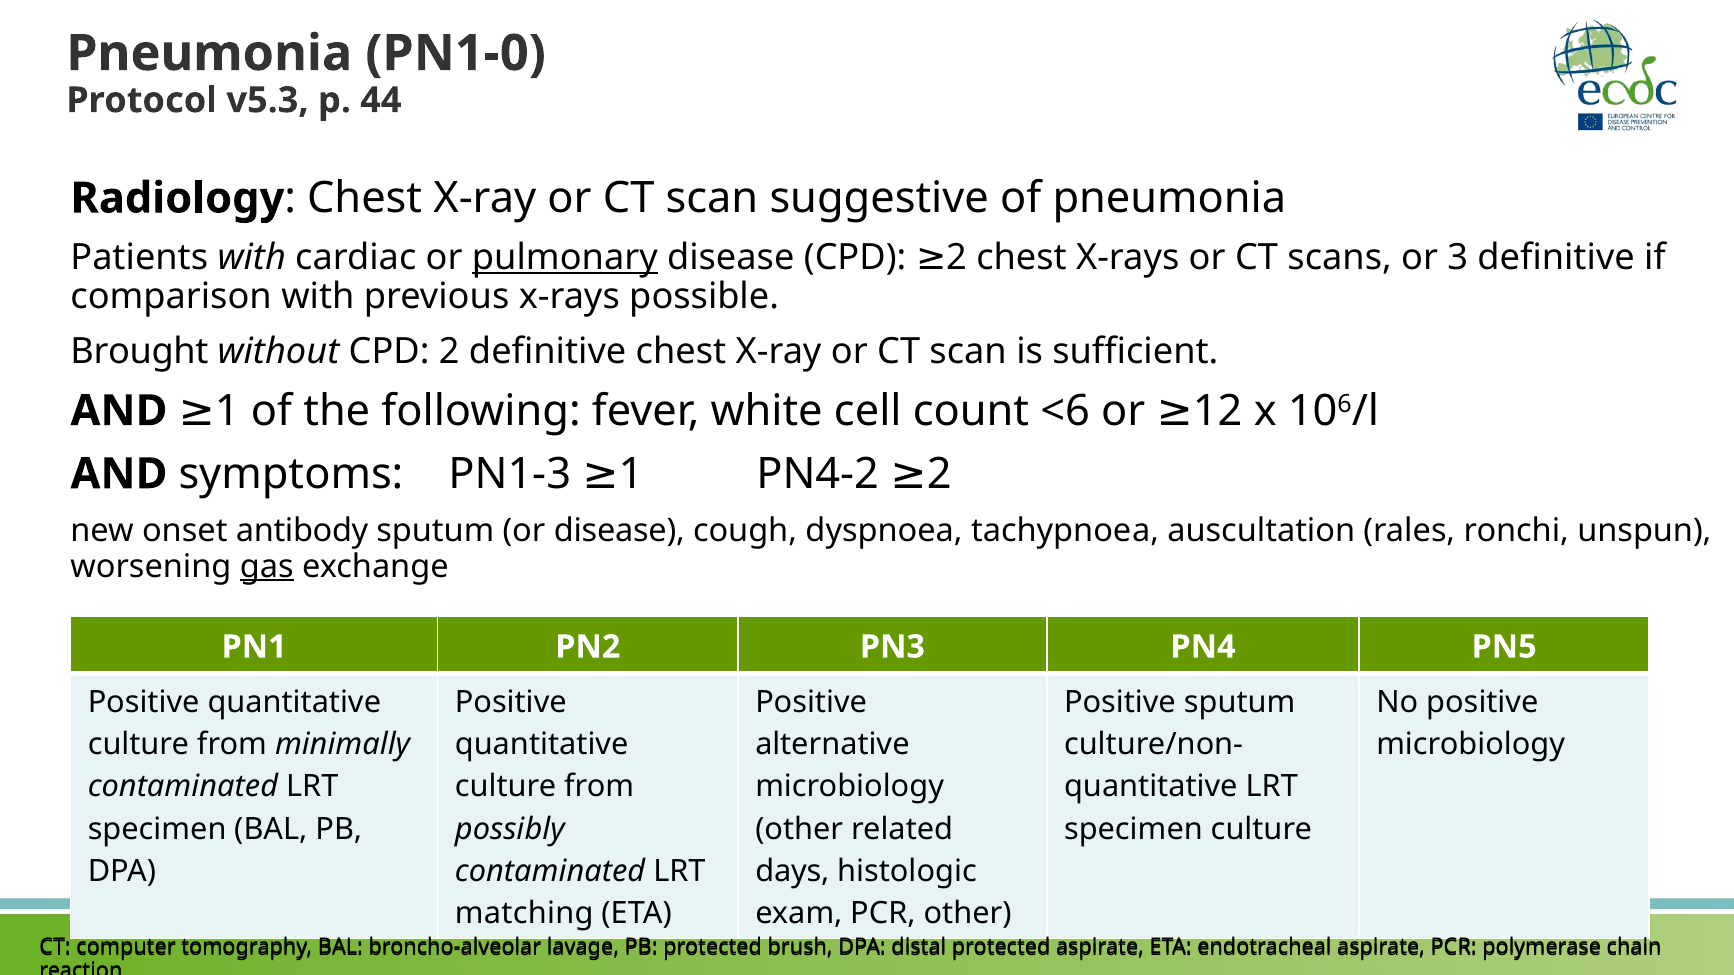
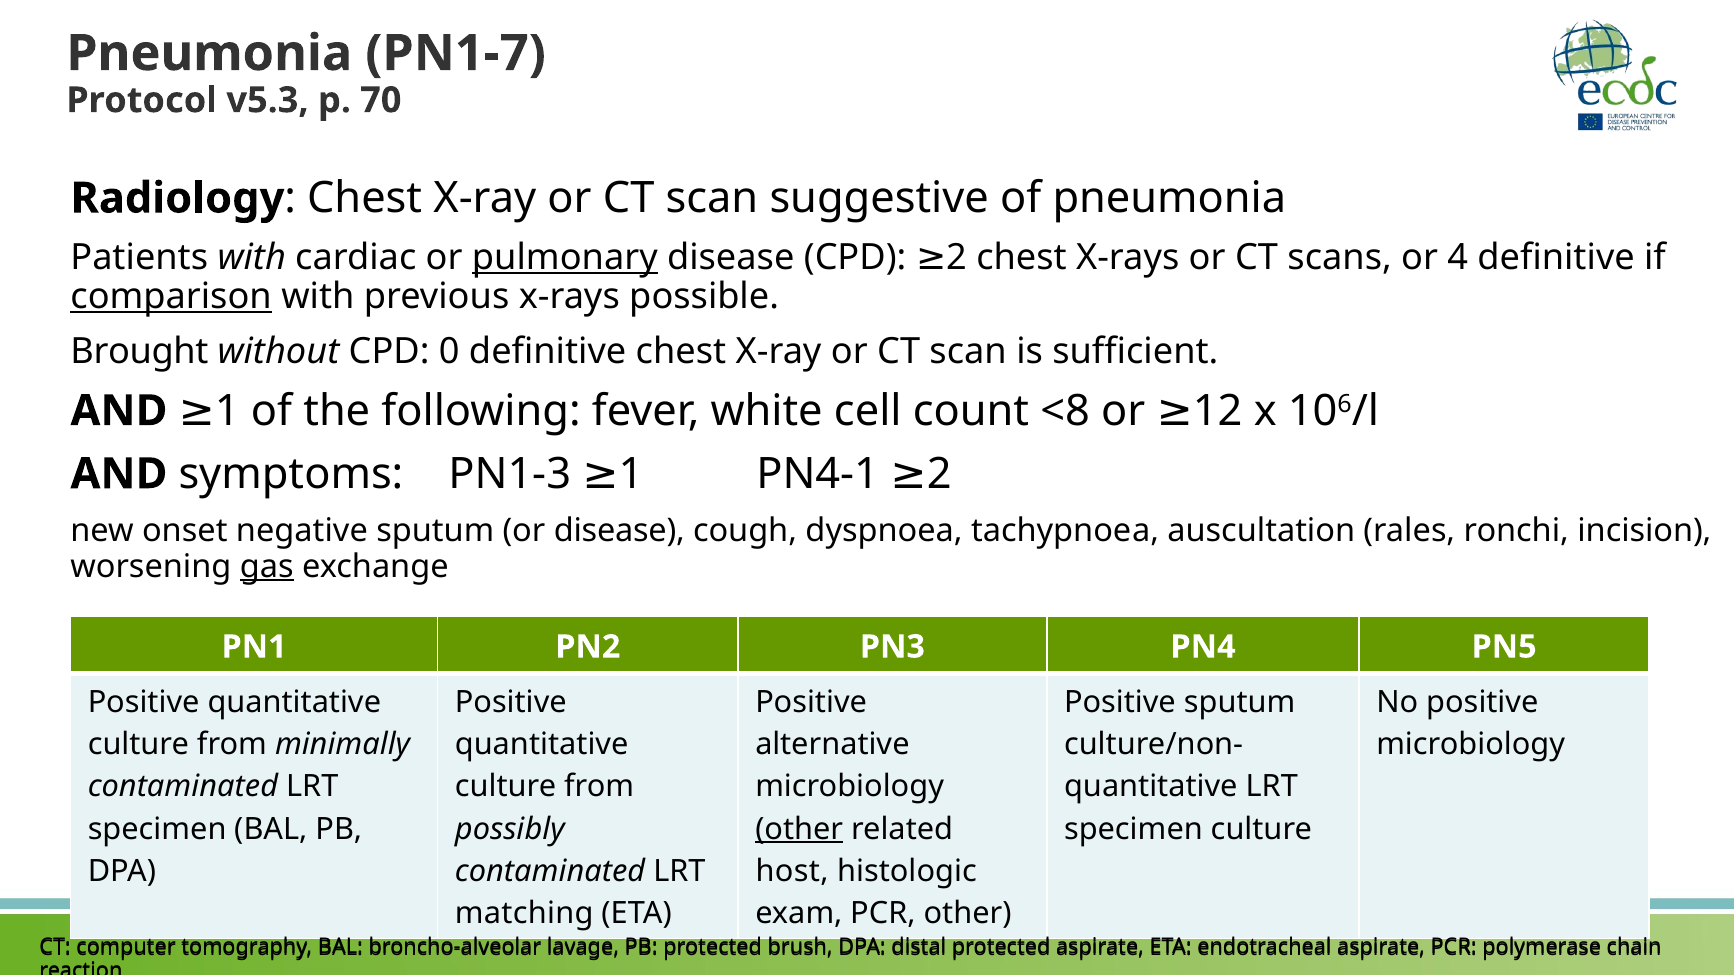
PN1-0: PN1-0 -> PN1-7
44: 44 -> 70
3: 3 -> 4
comparison underline: none -> present
without CPD 2: 2 -> 0
<6: <6 -> <8
PN4-2: PN4-2 -> PN4-1
antibody: antibody -> negative
unspun: unspun -> incision
other at (799, 829) underline: none -> present
days: days -> host
